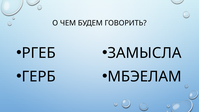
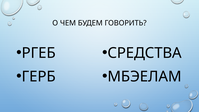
ЗАМЫСЛА: ЗАМЫСЛА -> СРЕДСТВА
